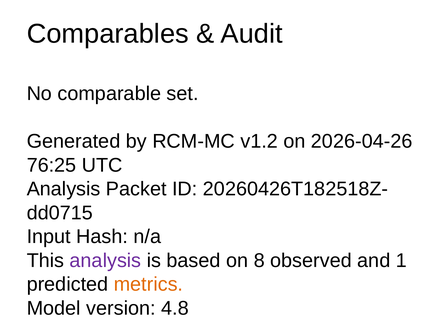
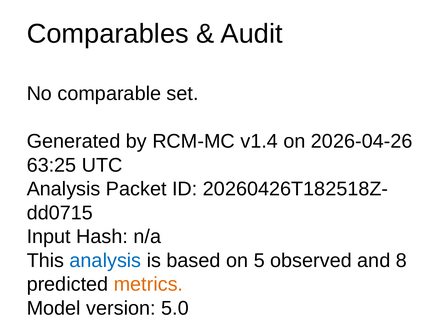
v1.2: v1.2 -> v1.4
76:25: 76:25 -> 63:25
analysis at (105, 260) colour: purple -> blue
8: 8 -> 5
1: 1 -> 8
4.8: 4.8 -> 5.0
